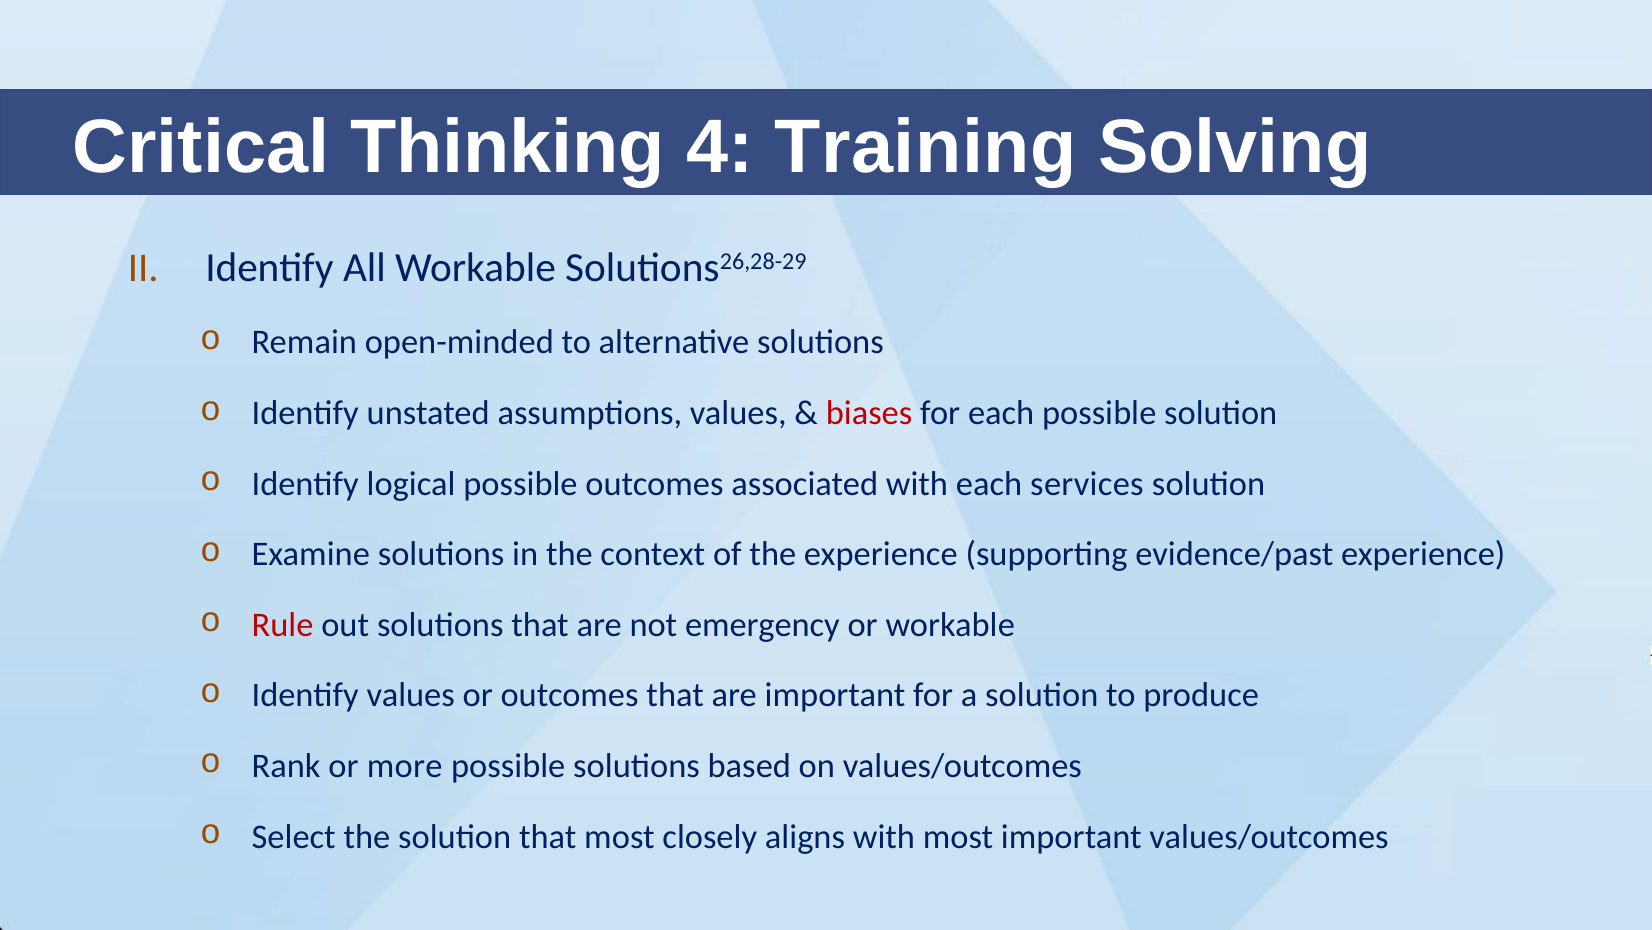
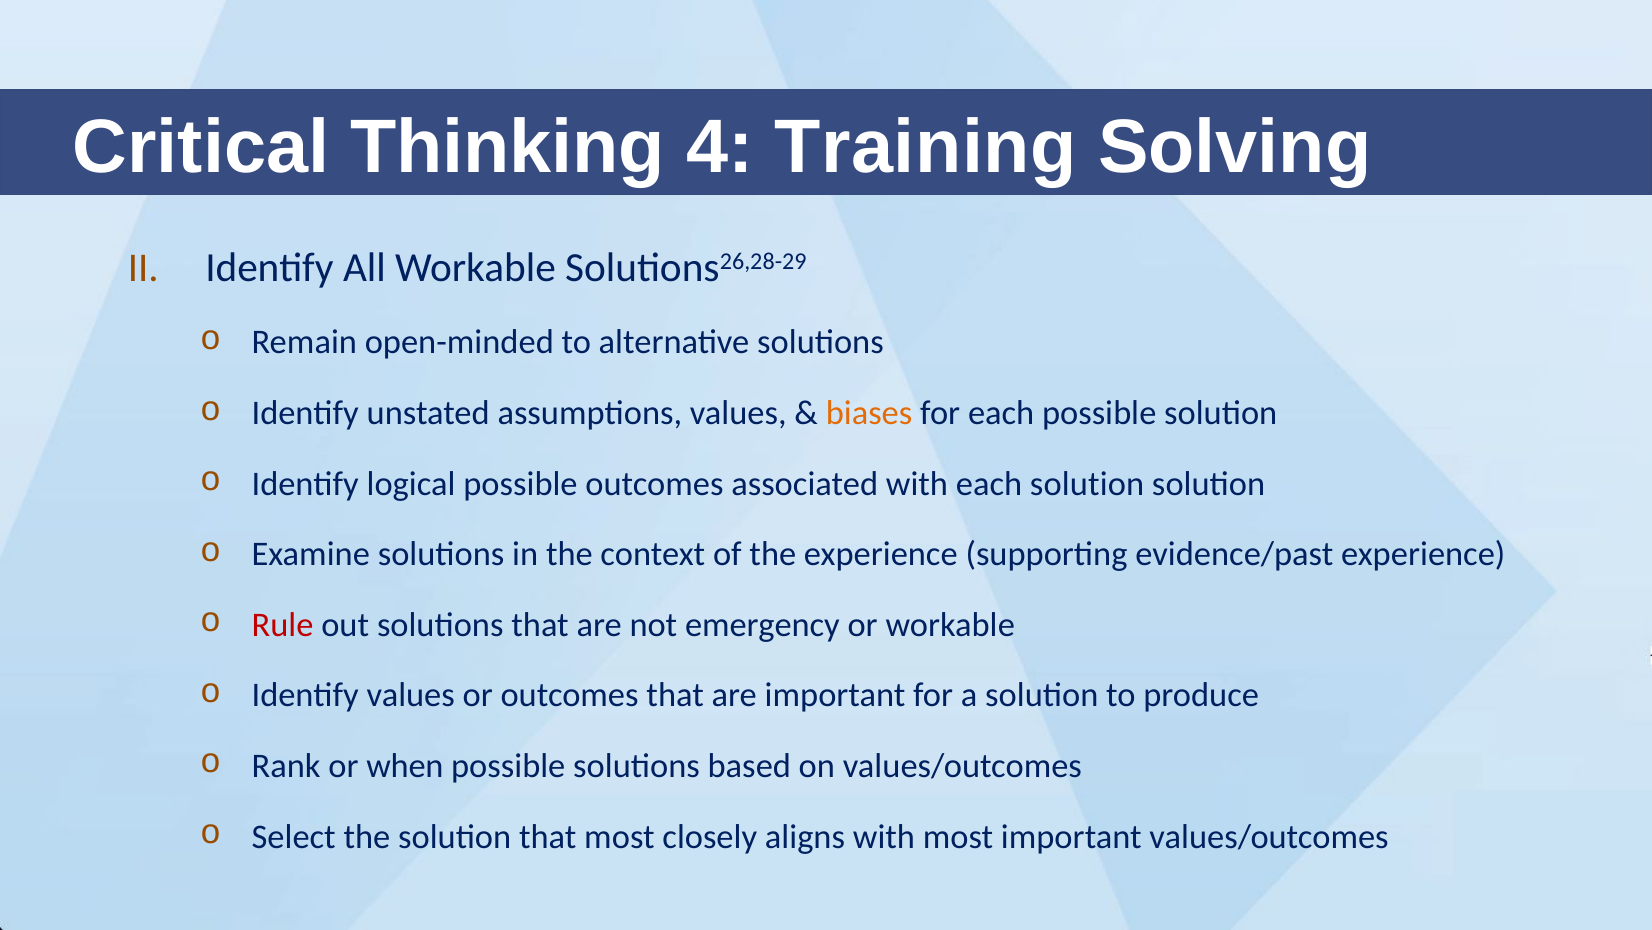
biases colour: red -> orange
each services: services -> solution
more: more -> when
